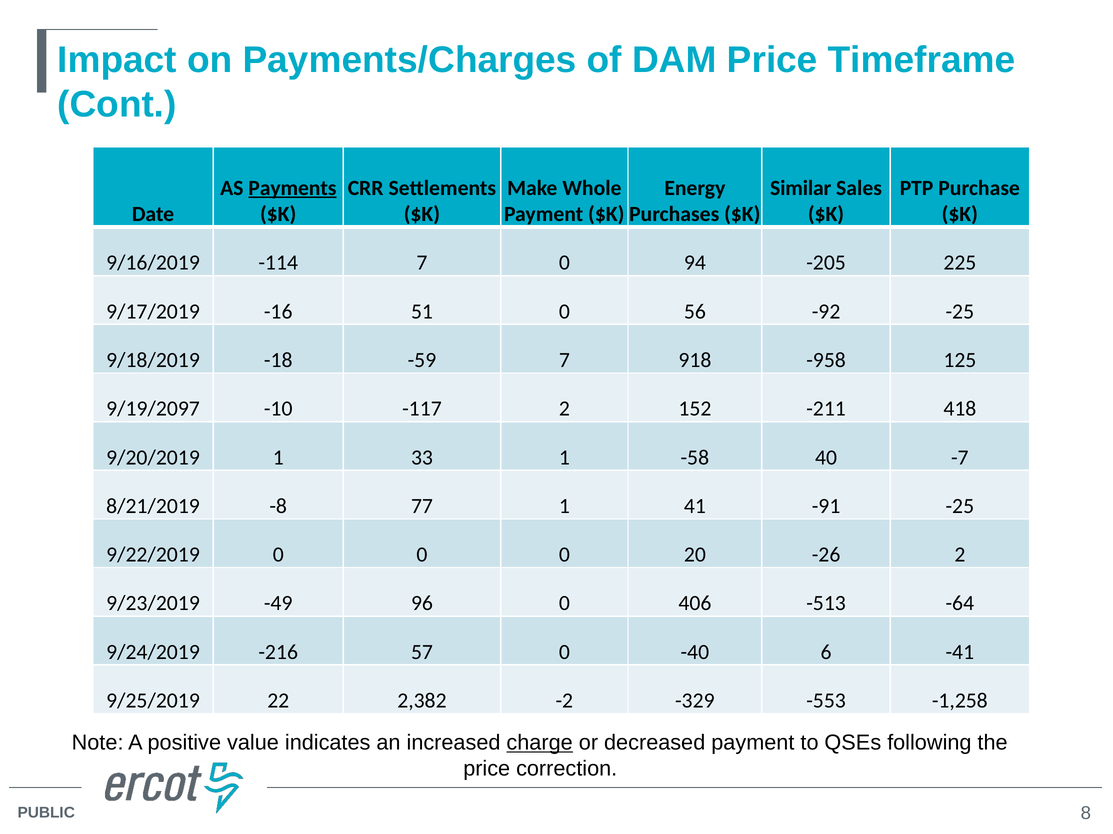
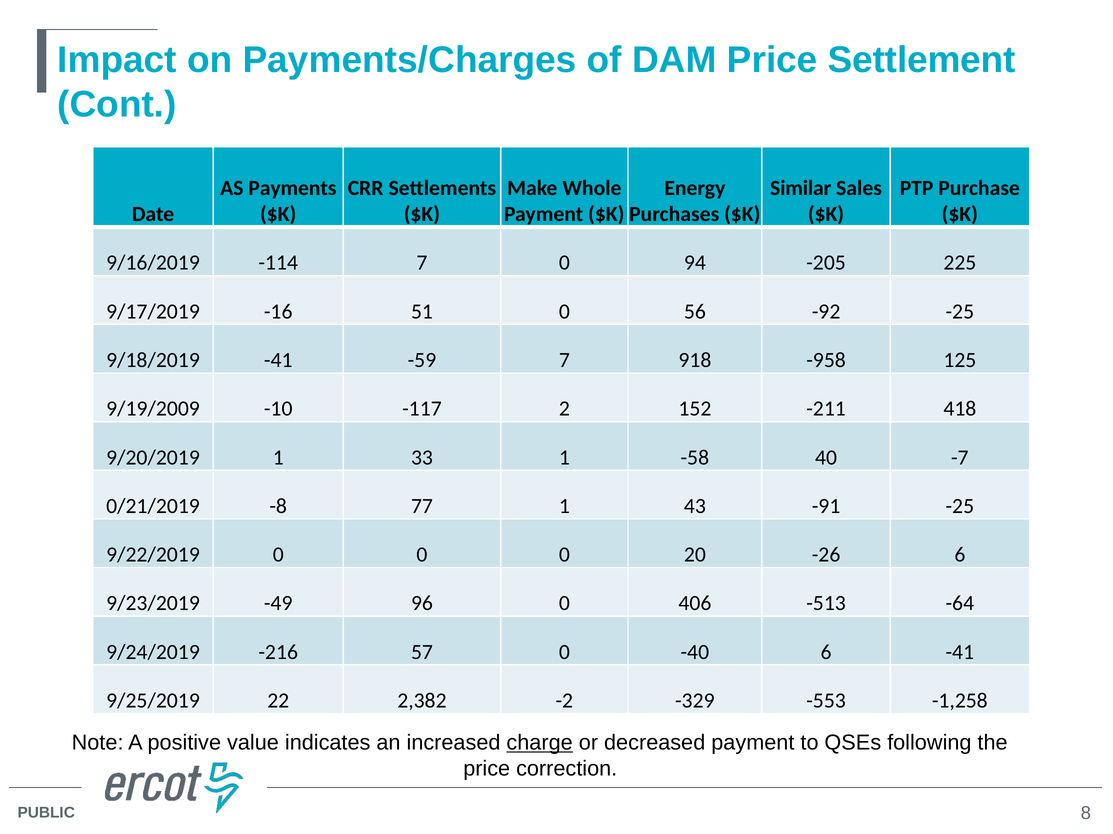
Timeframe: Timeframe -> Settlement
Payments underline: present -> none
9/18/2019 -18: -18 -> -41
9/19/2097: 9/19/2097 -> 9/19/2009
8/21/2019: 8/21/2019 -> 0/21/2019
41: 41 -> 43
-26 2: 2 -> 6
